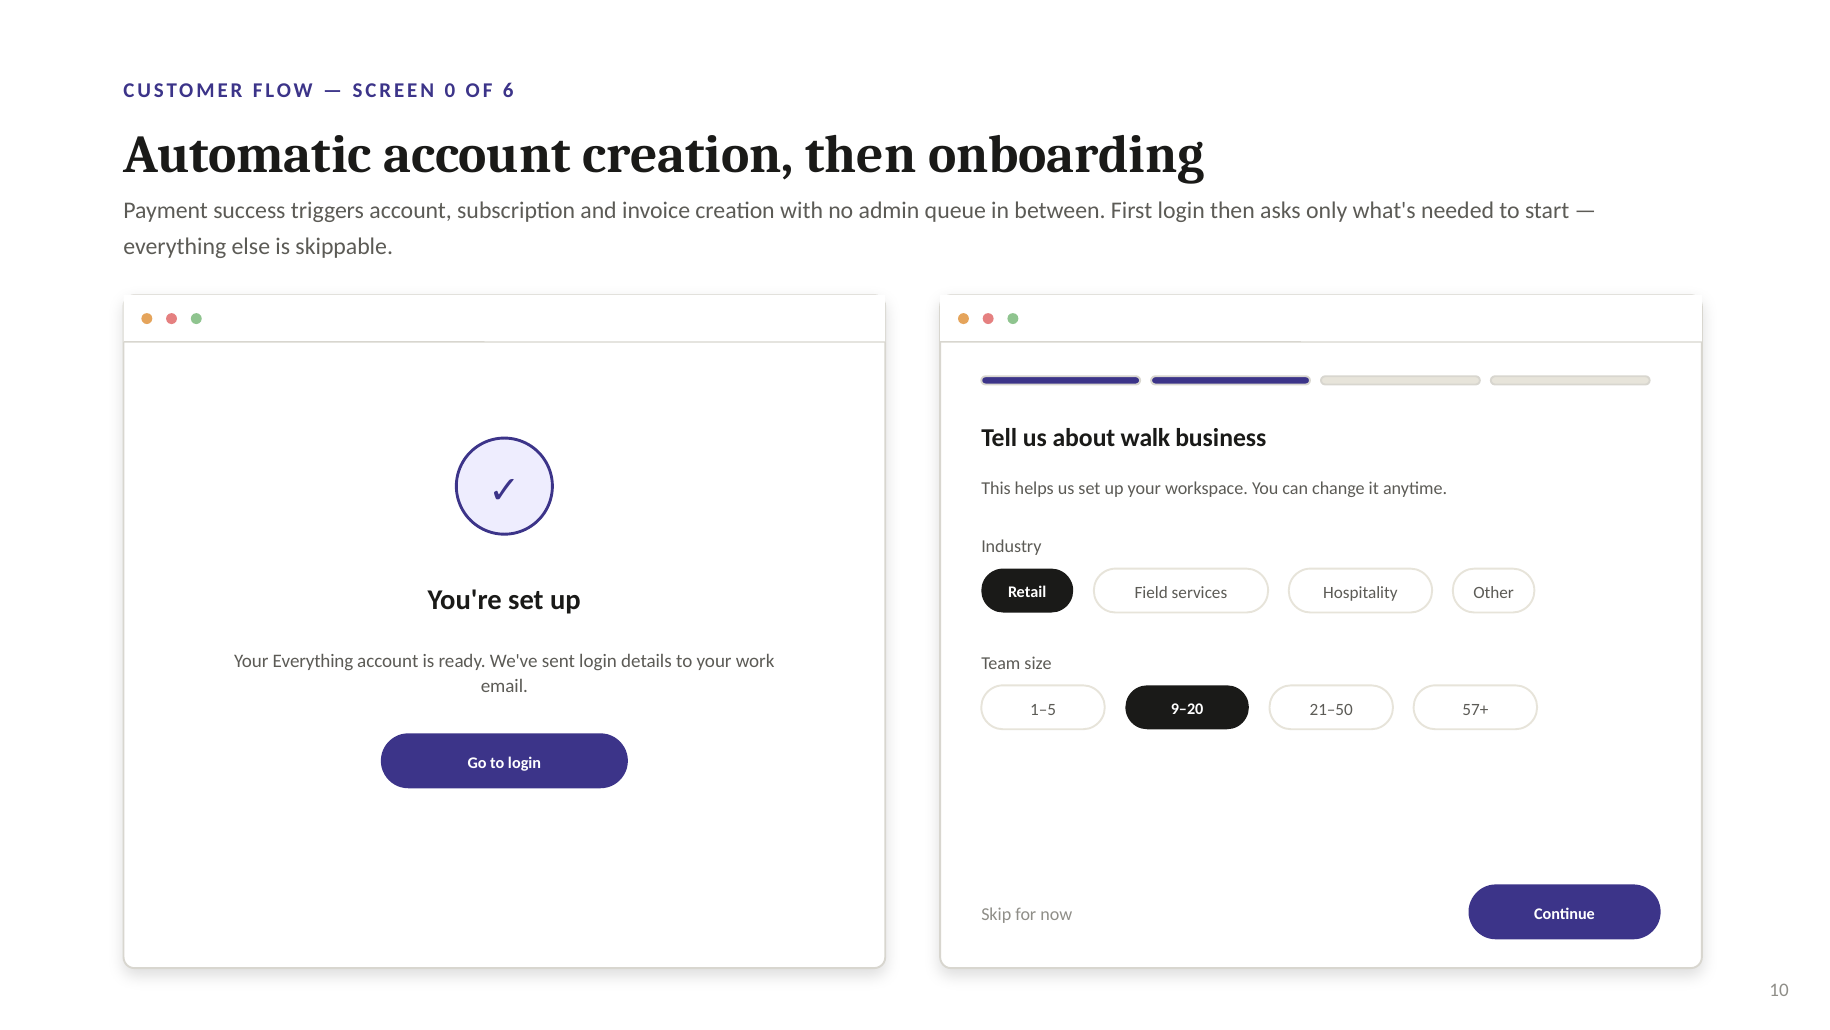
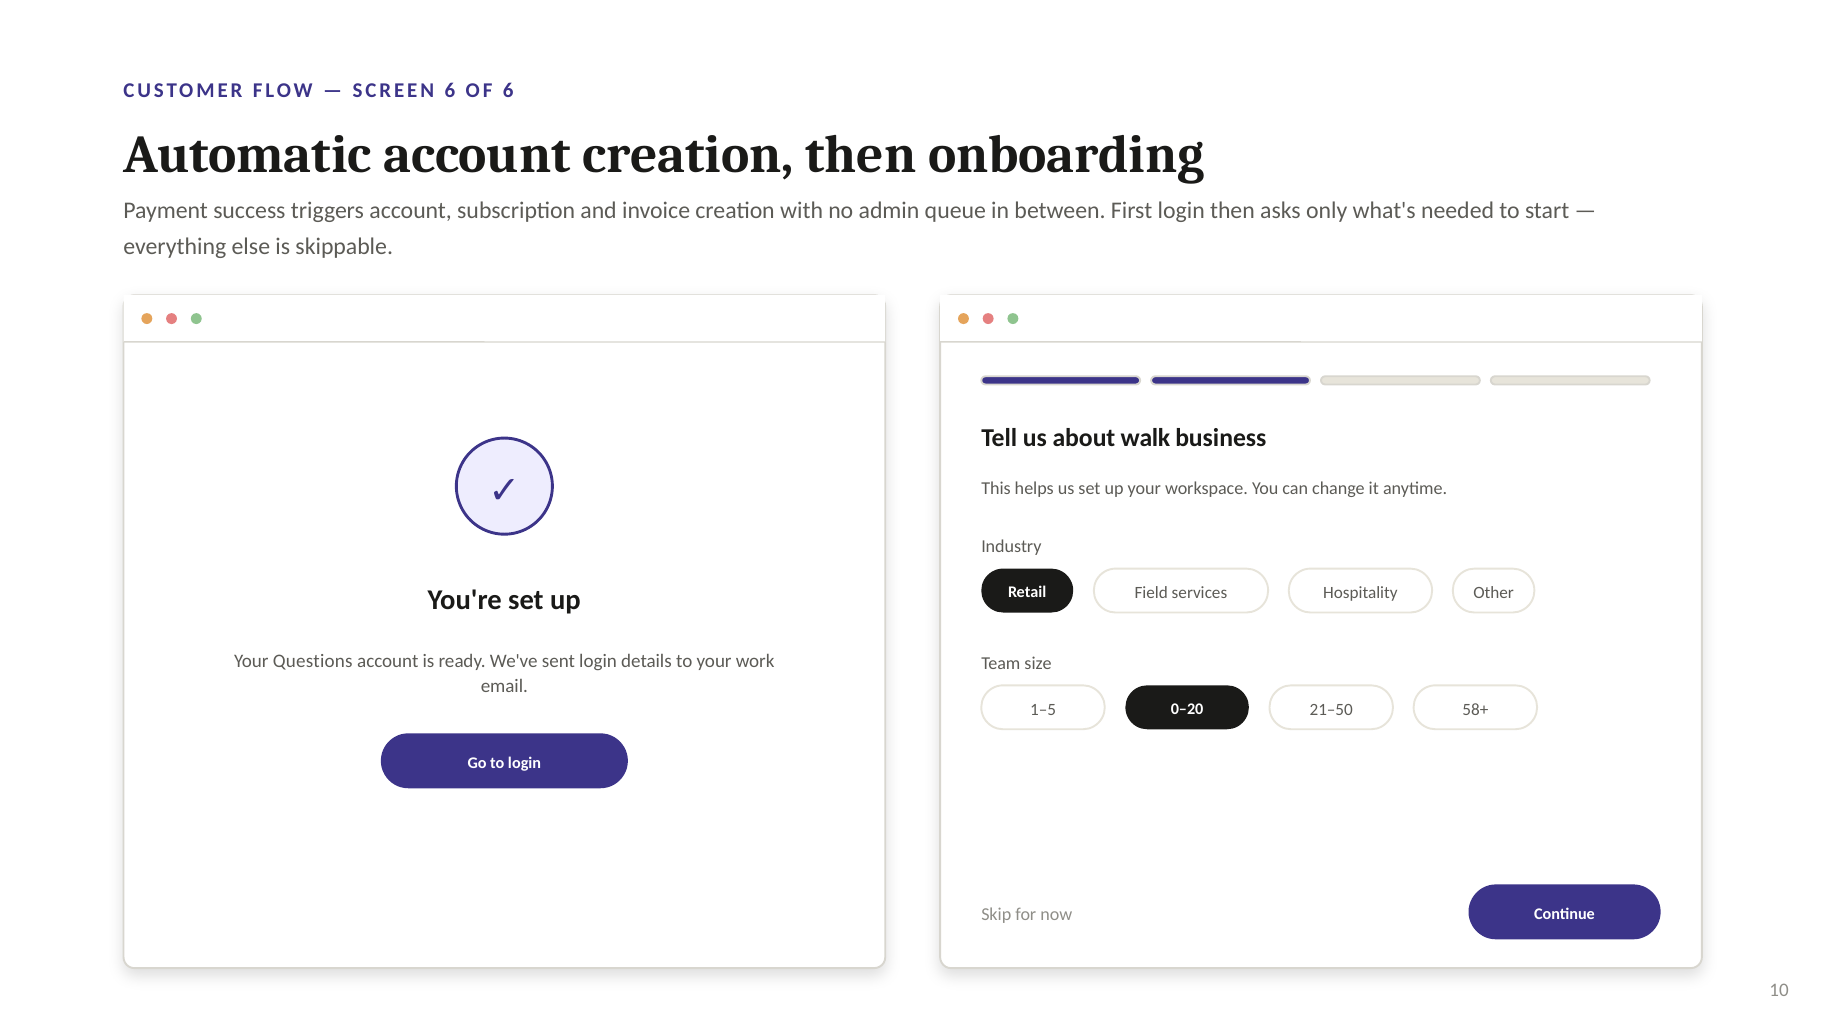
SCREEN 0: 0 -> 6
Your Everything: Everything -> Questions
9–20: 9–20 -> 0–20
57+: 57+ -> 58+
